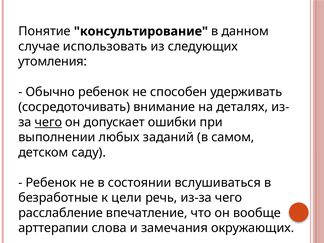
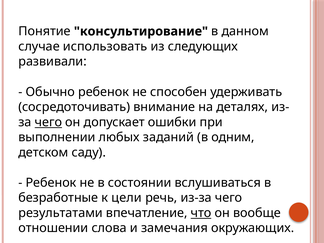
утомления: утомления -> развивали
самом: самом -> одним
расслабление: расслабление -> результатами
что underline: none -> present
арттерапии: арттерапии -> отношении
